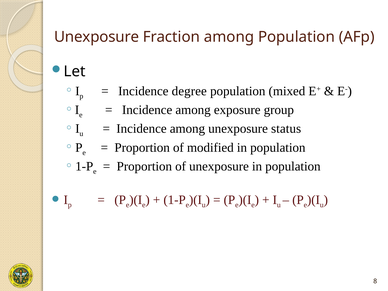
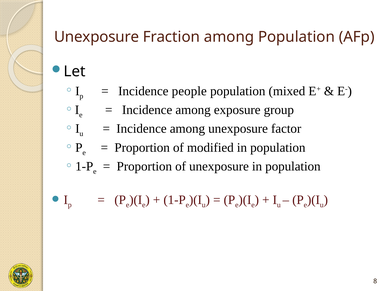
degree: degree -> people
status: status -> factor
